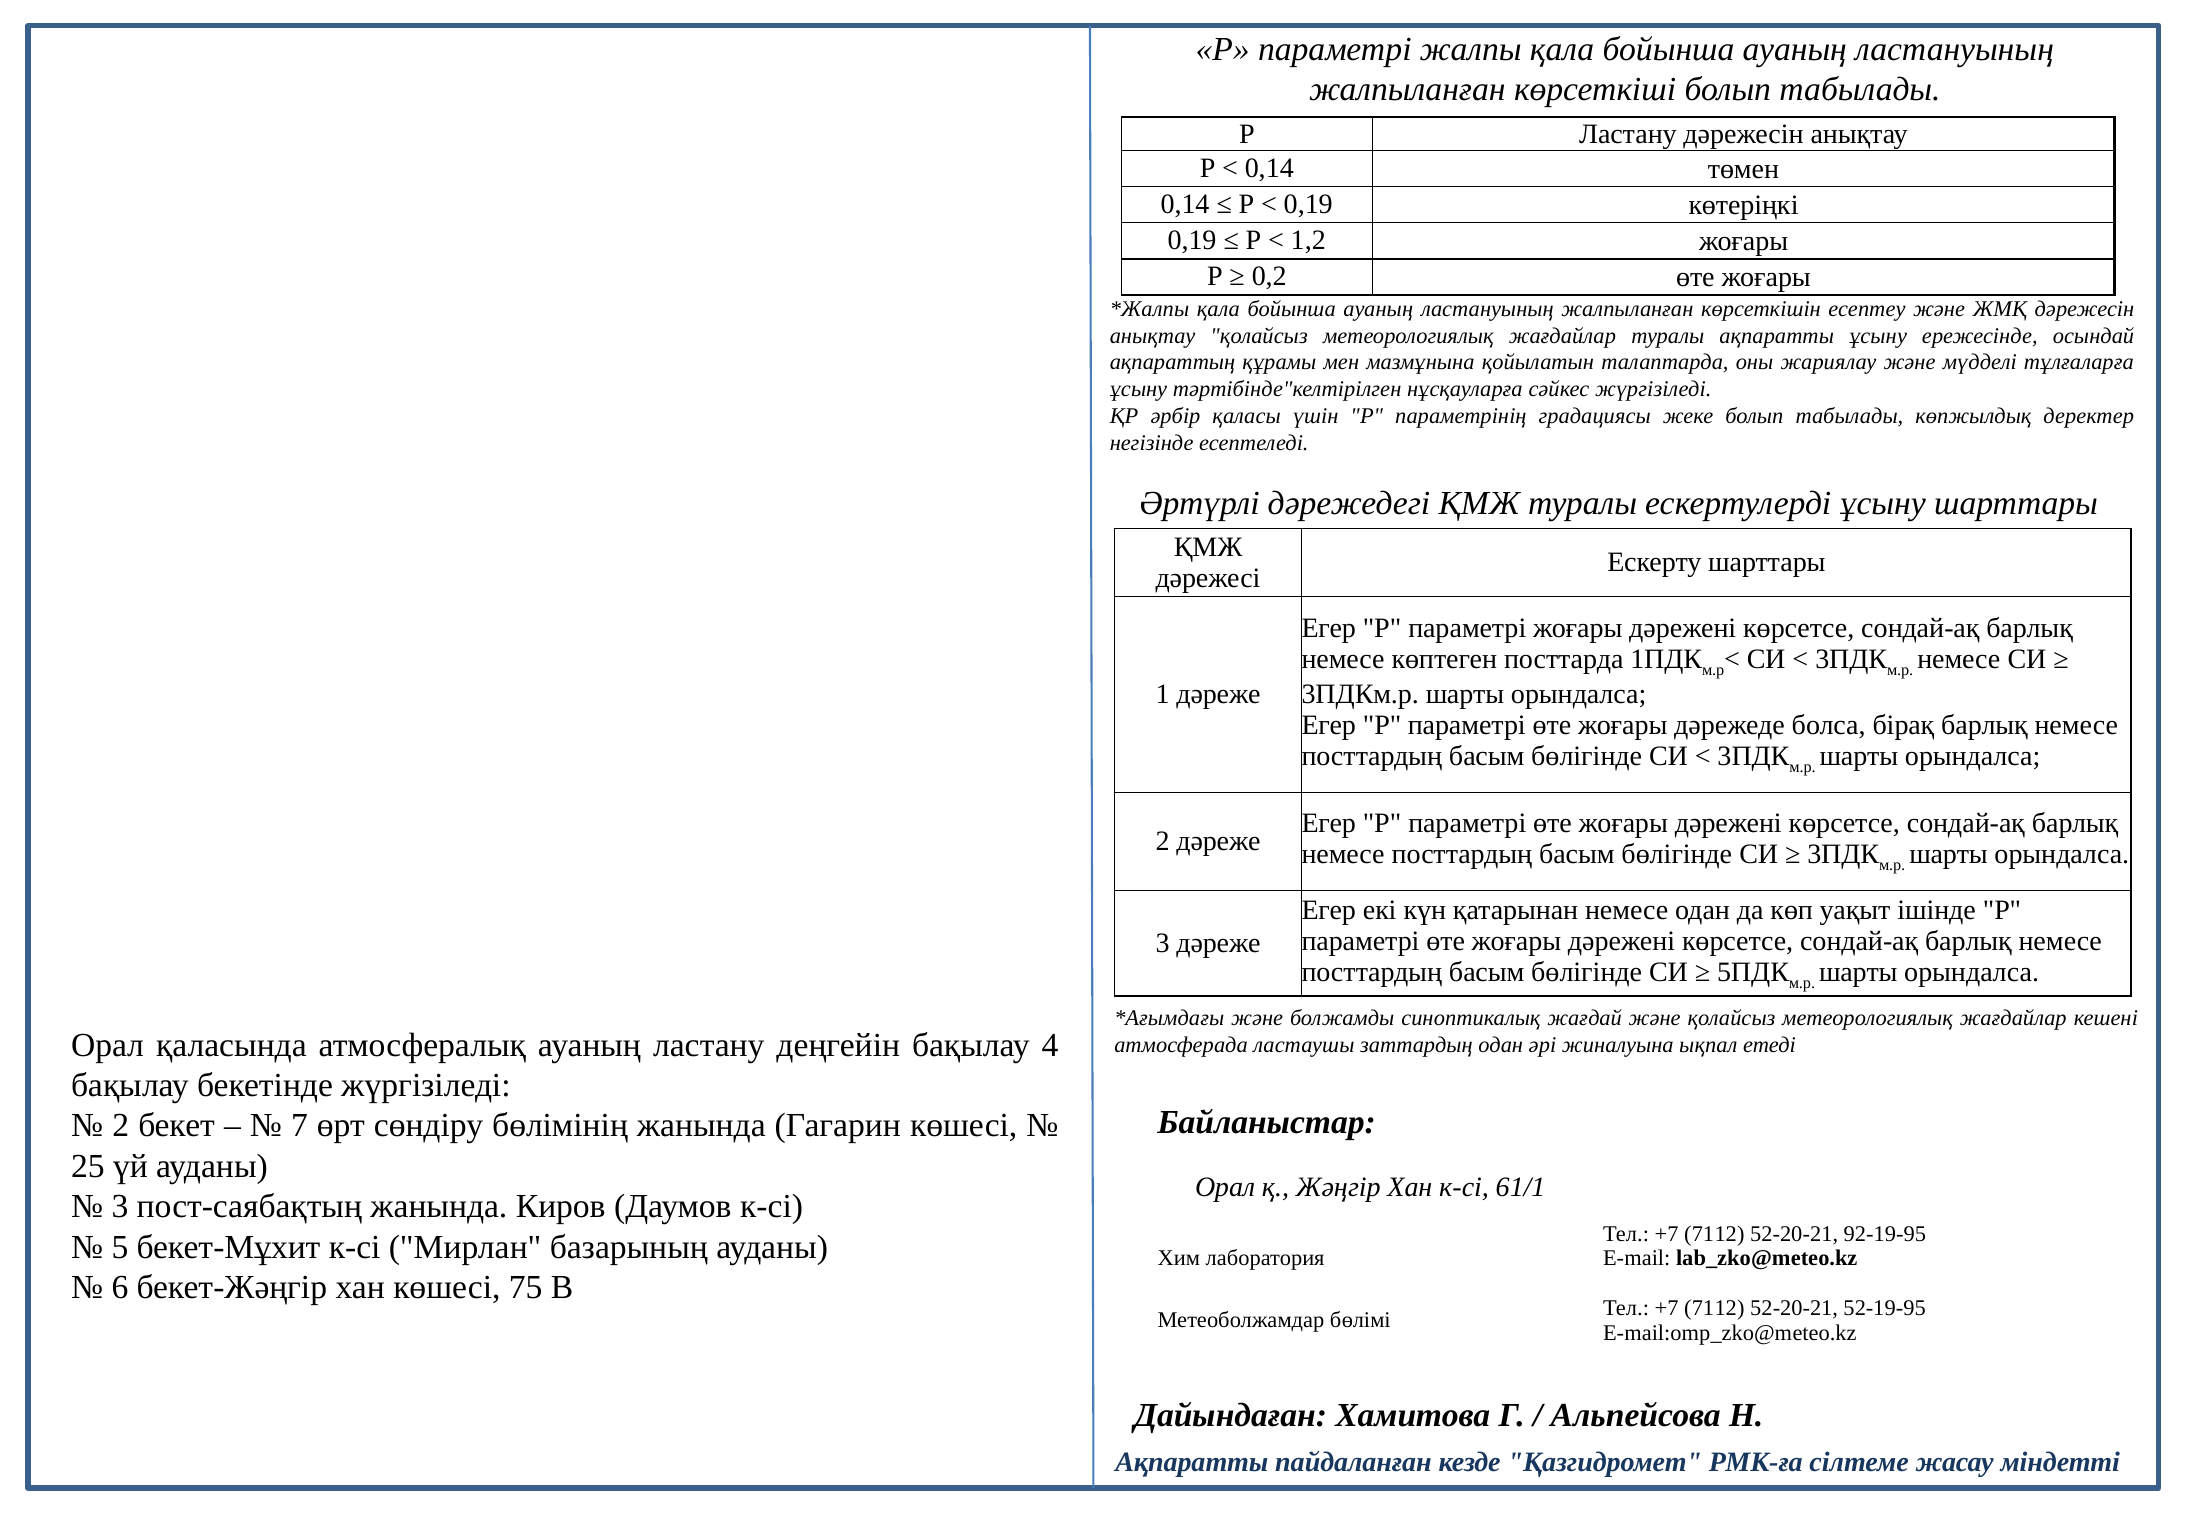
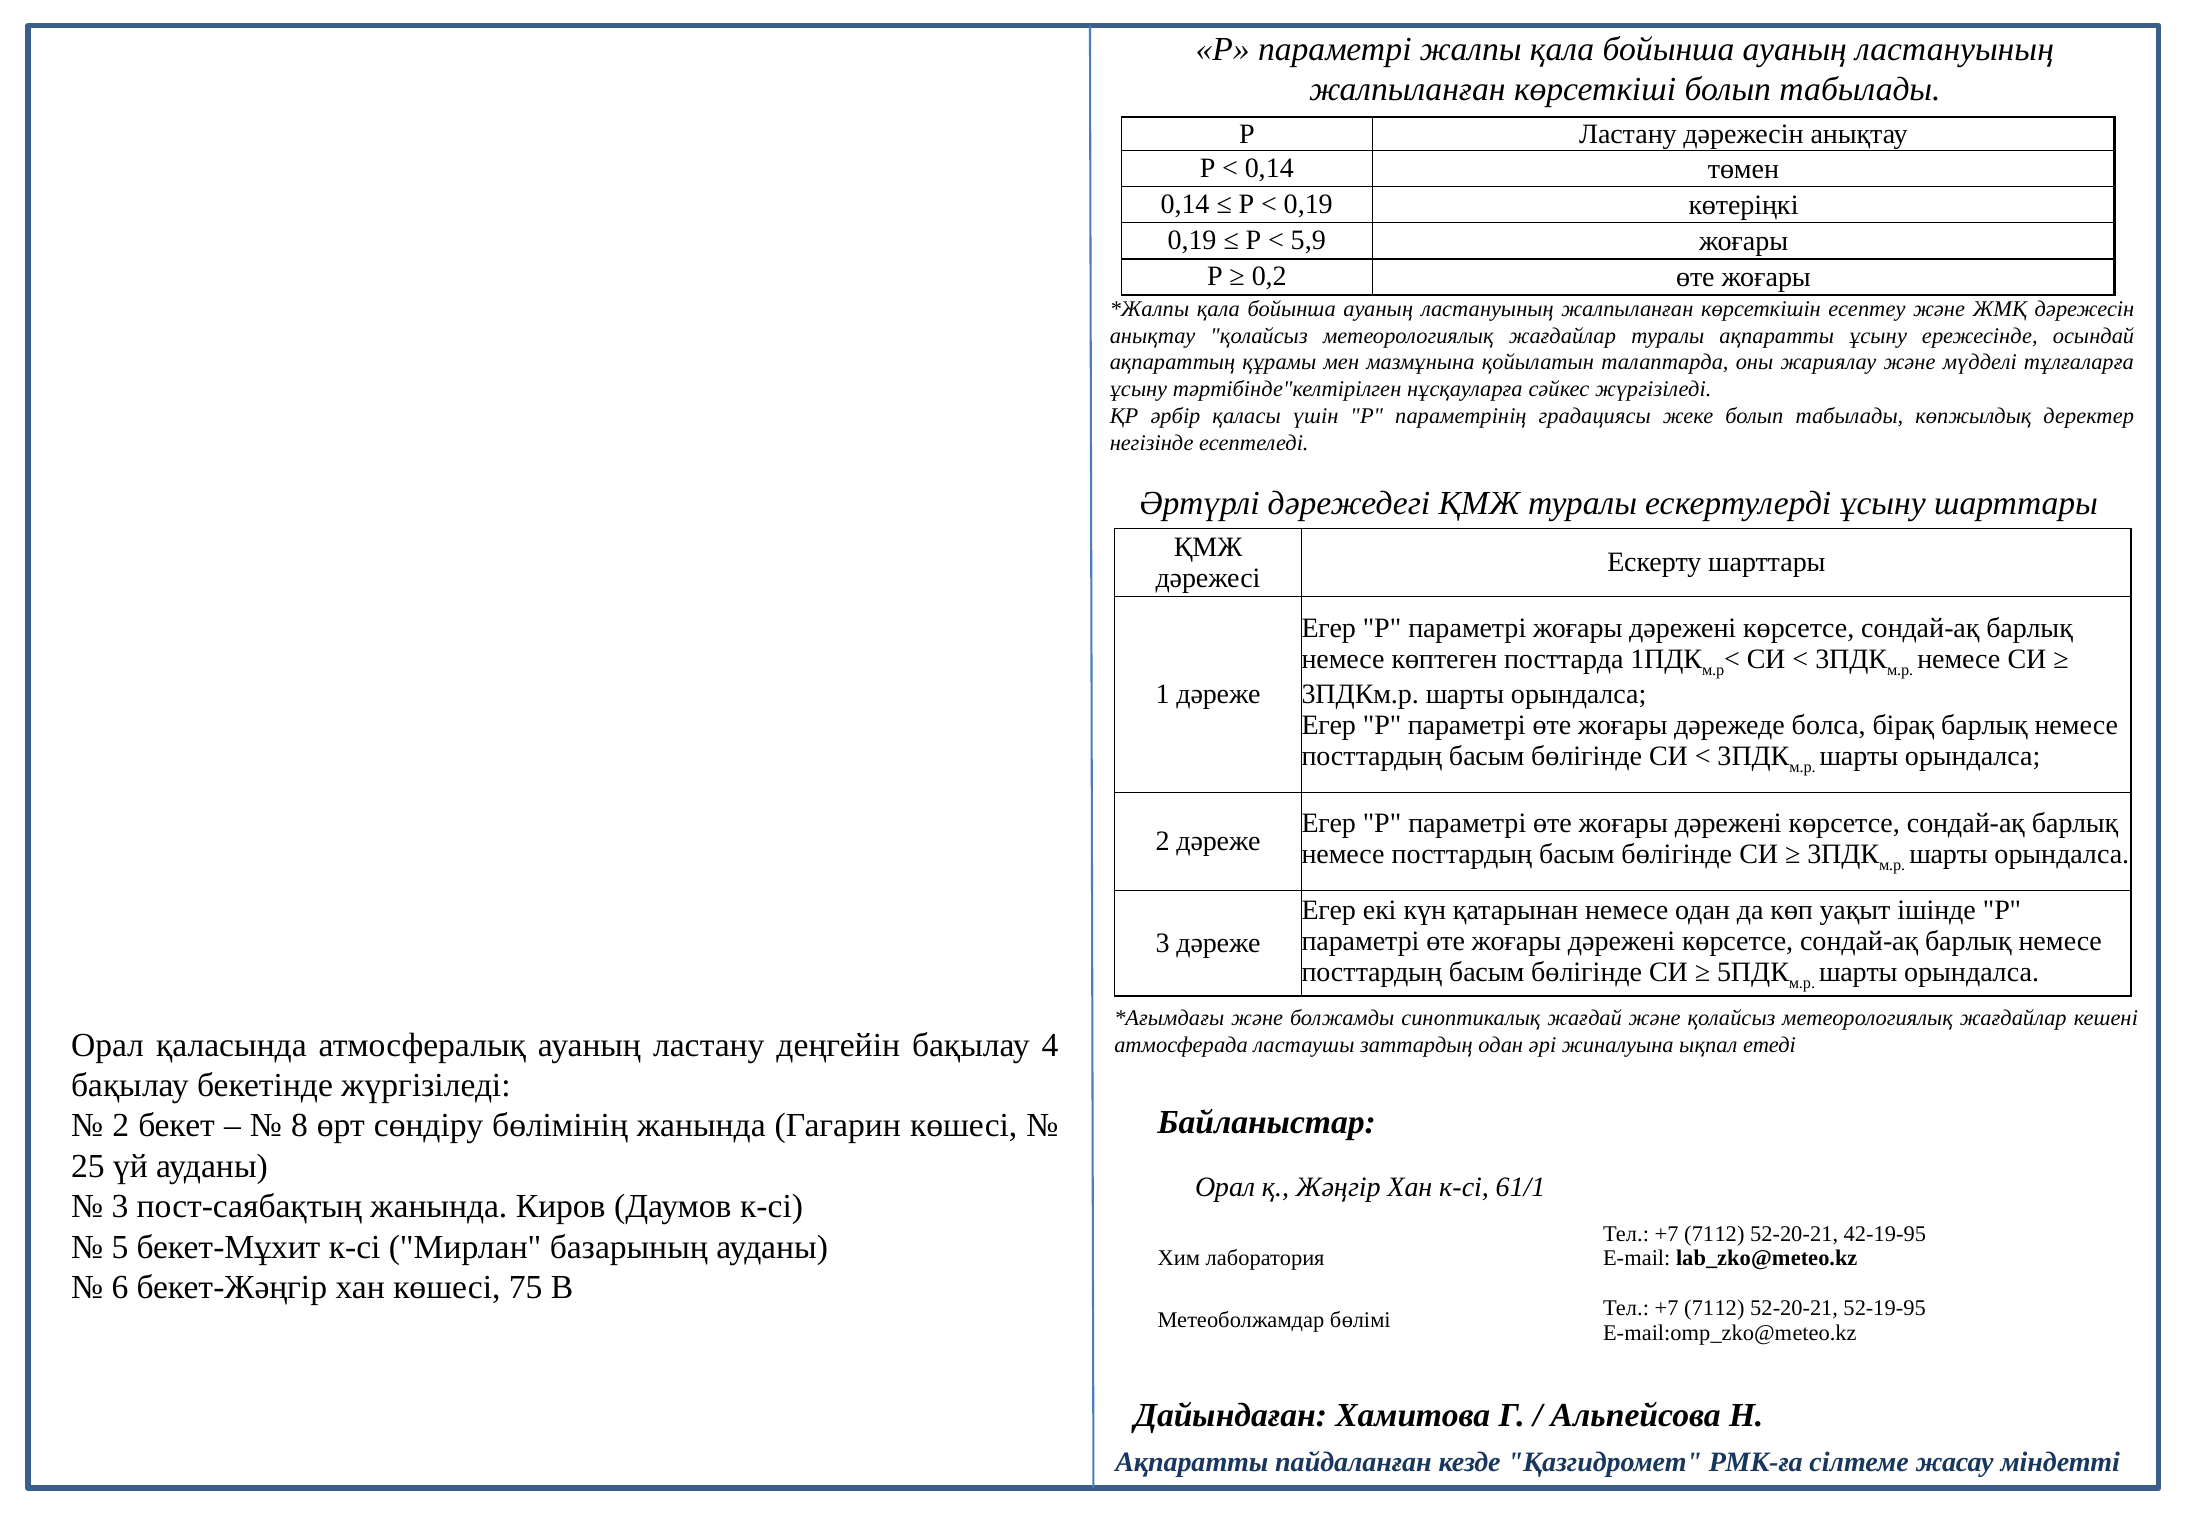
1,2: 1,2 -> 5,9
7: 7 -> 8
92-19-95: 92-19-95 -> 42-19-95
